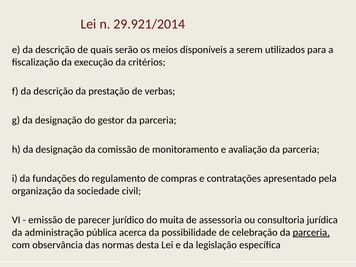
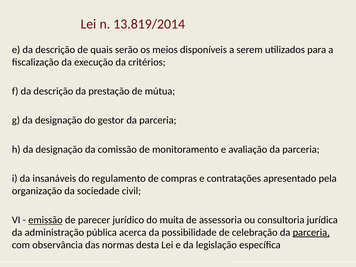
29.921/2014: 29.921/2014 -> 13.819/2014
verbas: verbas -> mútua
fundações: fundações -> insanáveis
emissão underline: none -> present
